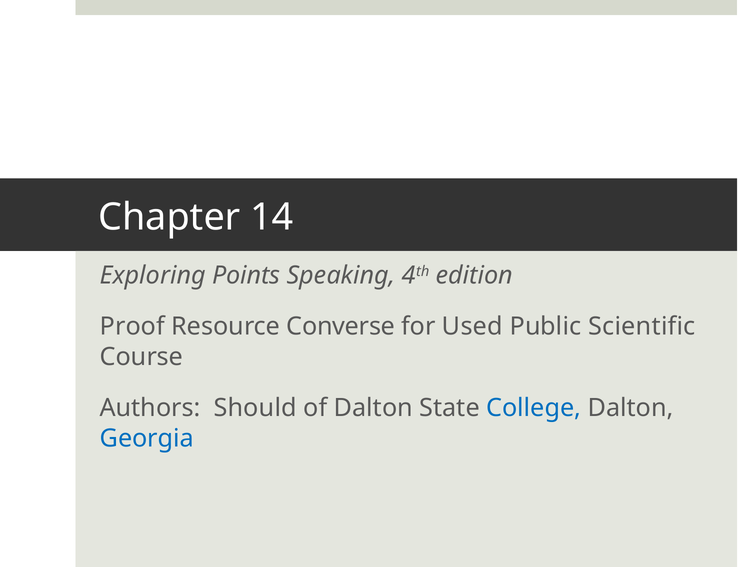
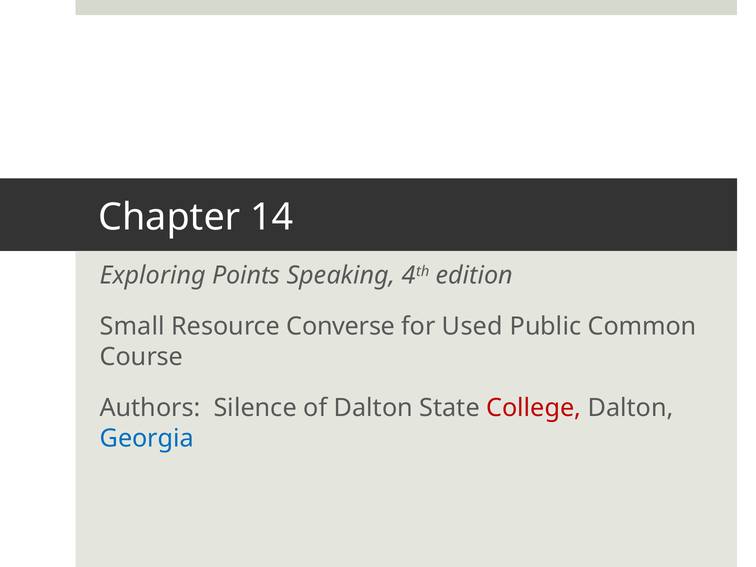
Proof: Proof -> Small
Scientific: Scientific -> Common
Should: Should -> Silence
College colour: blue -> red
